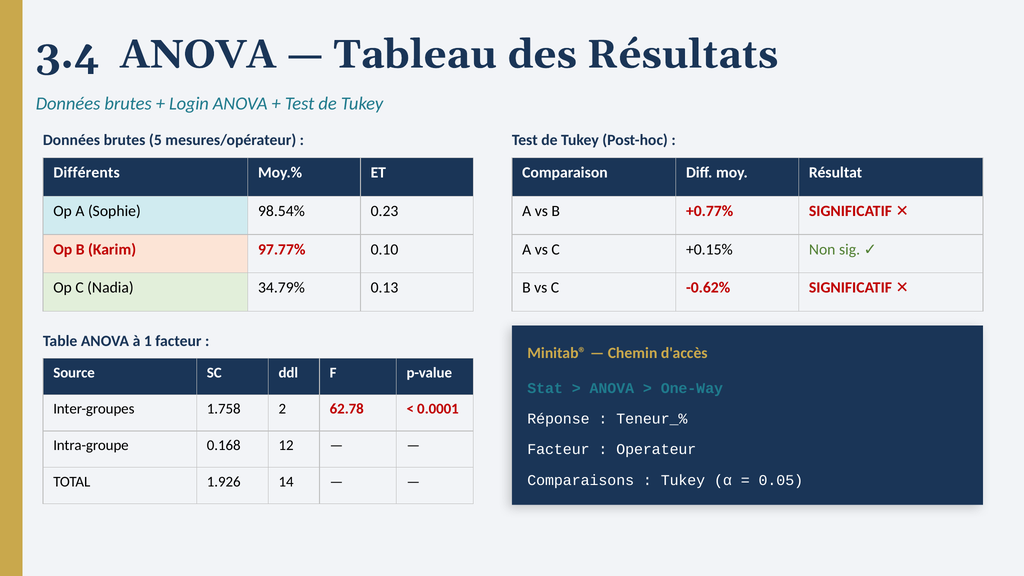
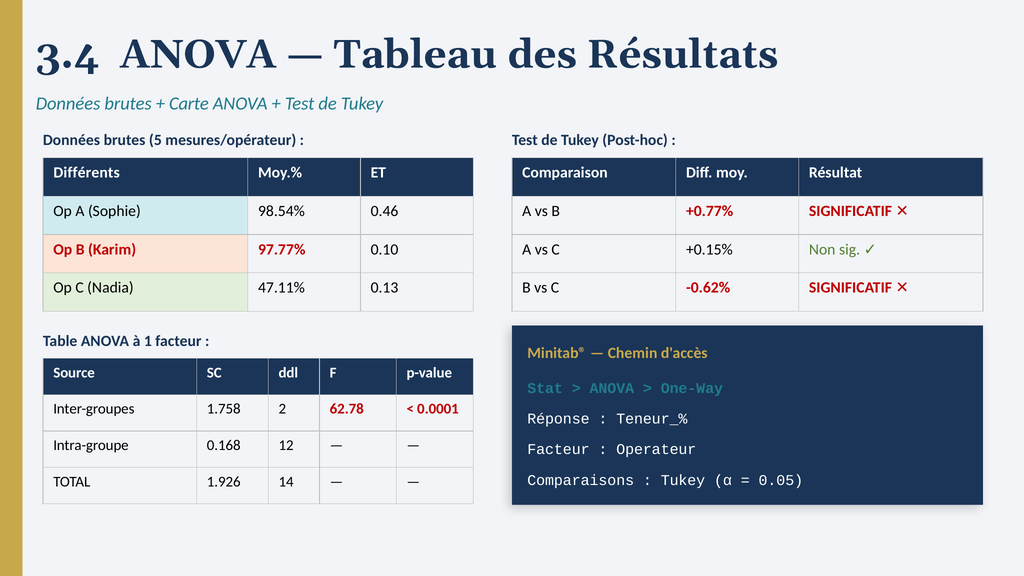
Login: Login -> Carte
0.23: 0.23 -> 0.46
34.79%: 34.79% -> 47.11%
